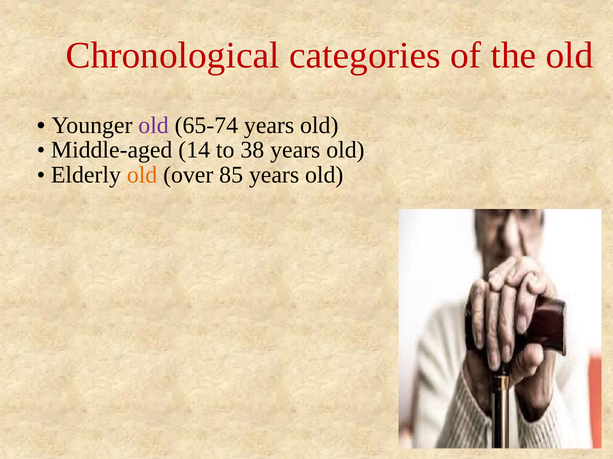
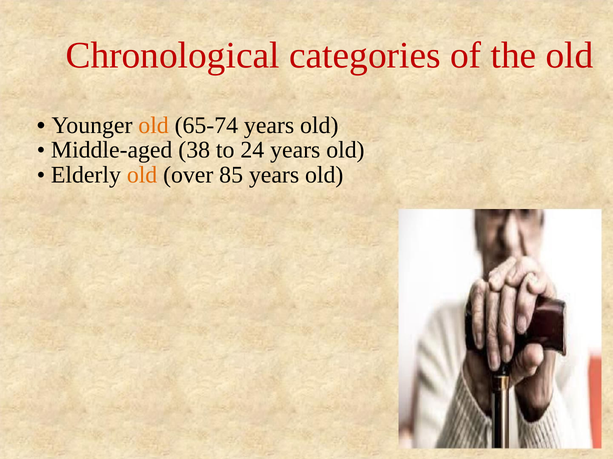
old at (154, 126) colour: purple -> orange
14: 14 -> 38
38: 38 -> 24
